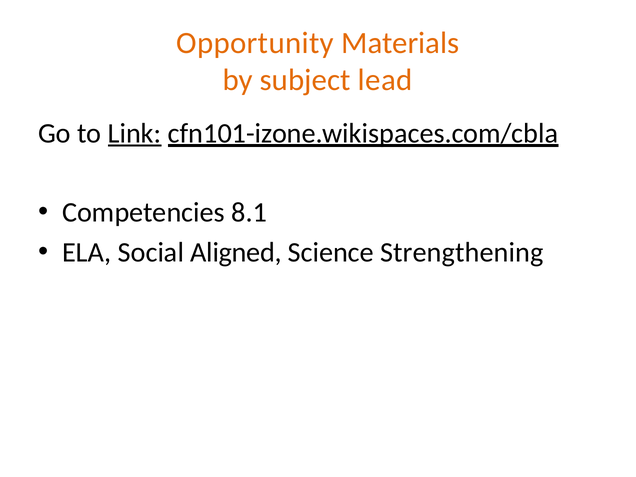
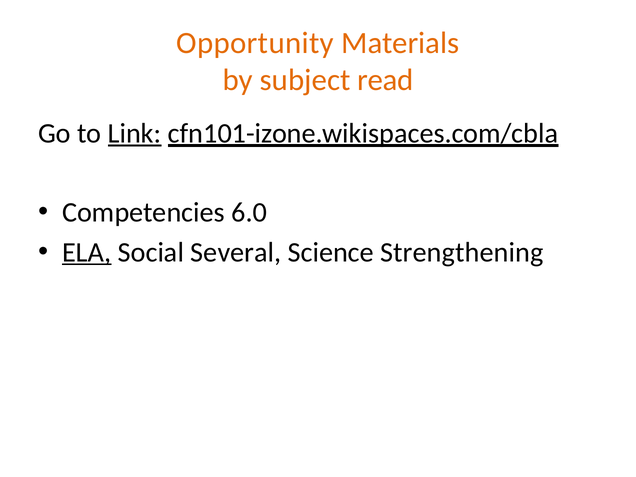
lead: lead -> read
8.1: 8.1 -> 6.0
ELA underline: none -> present
Aligned: Aligned -> Several
